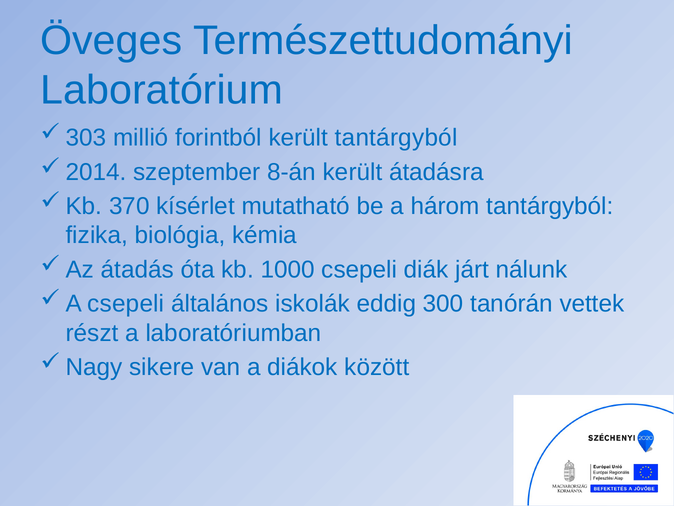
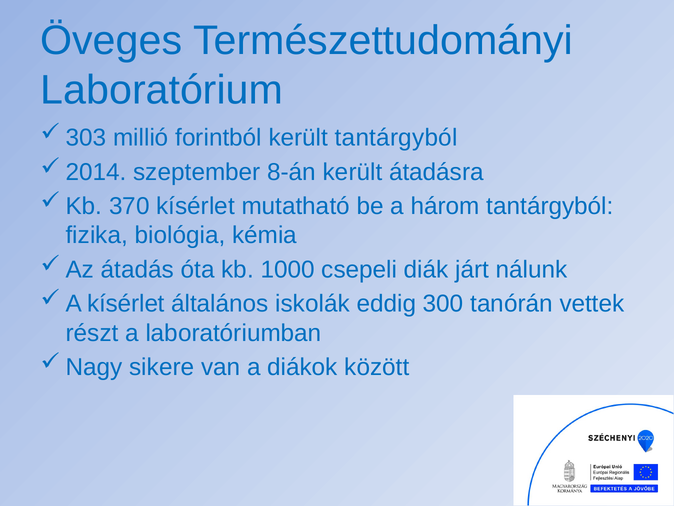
csepeli at (126, 303): csepeli -> kísérlet
